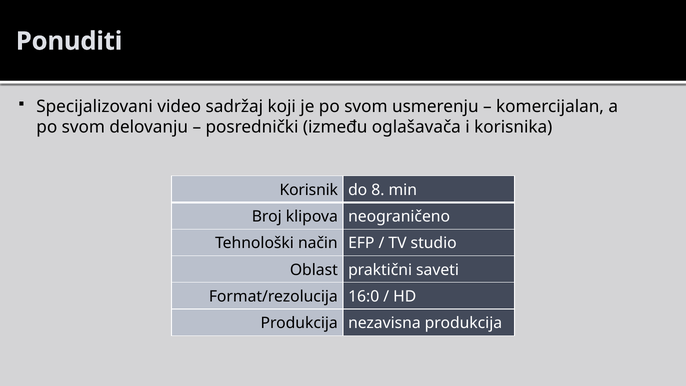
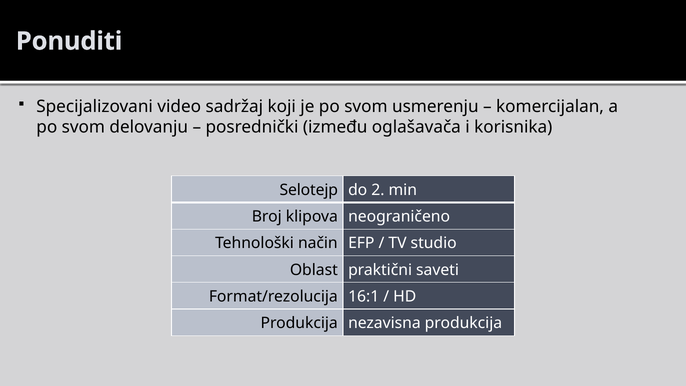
Korisnik: Korisnik -> Selotejp
8: 8 -> 2
16:0: 16:0 -> 16:1
